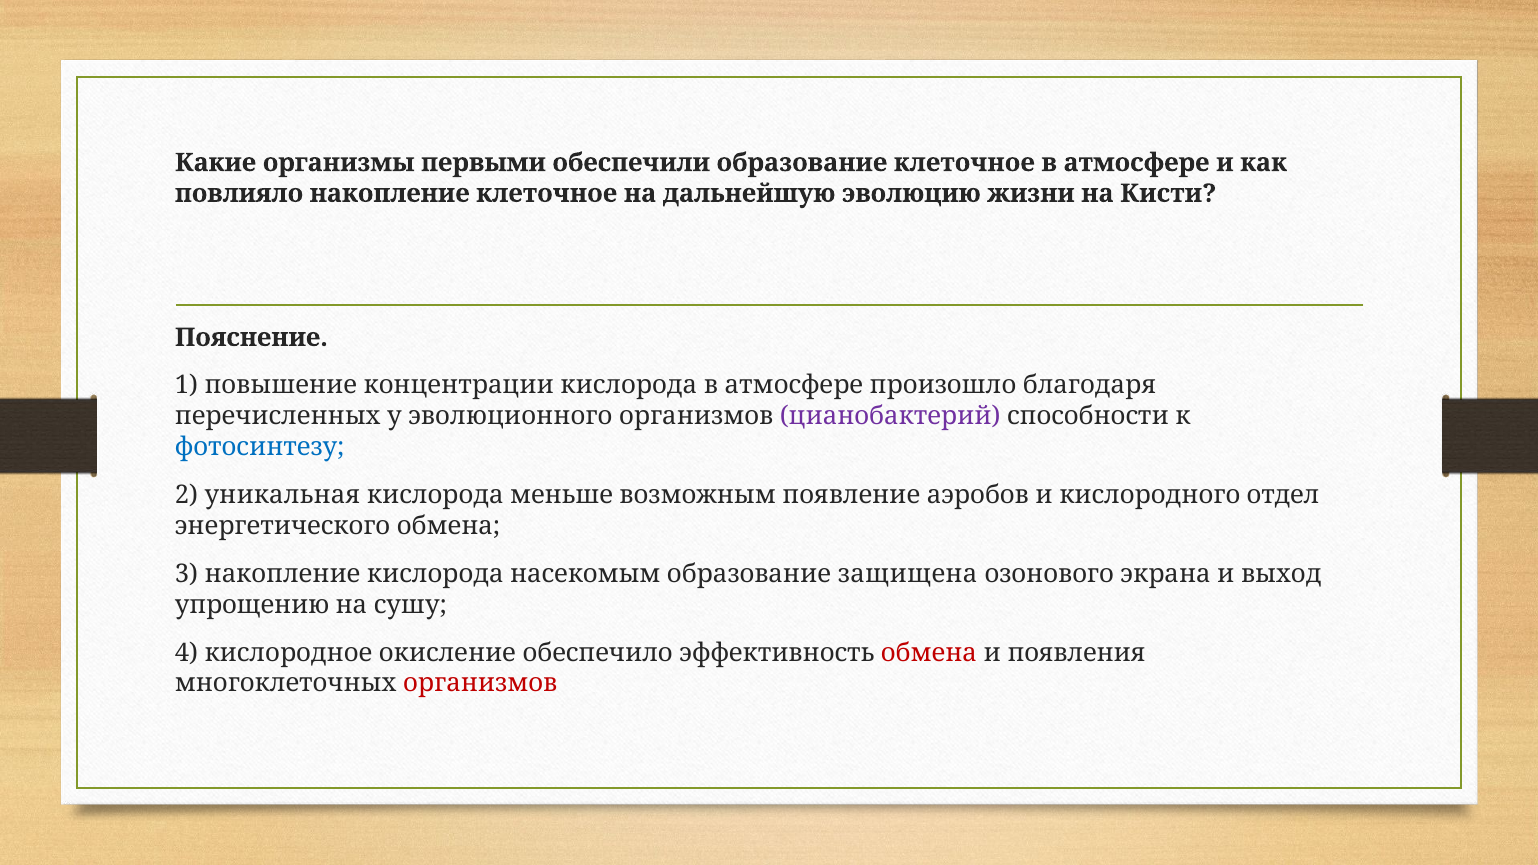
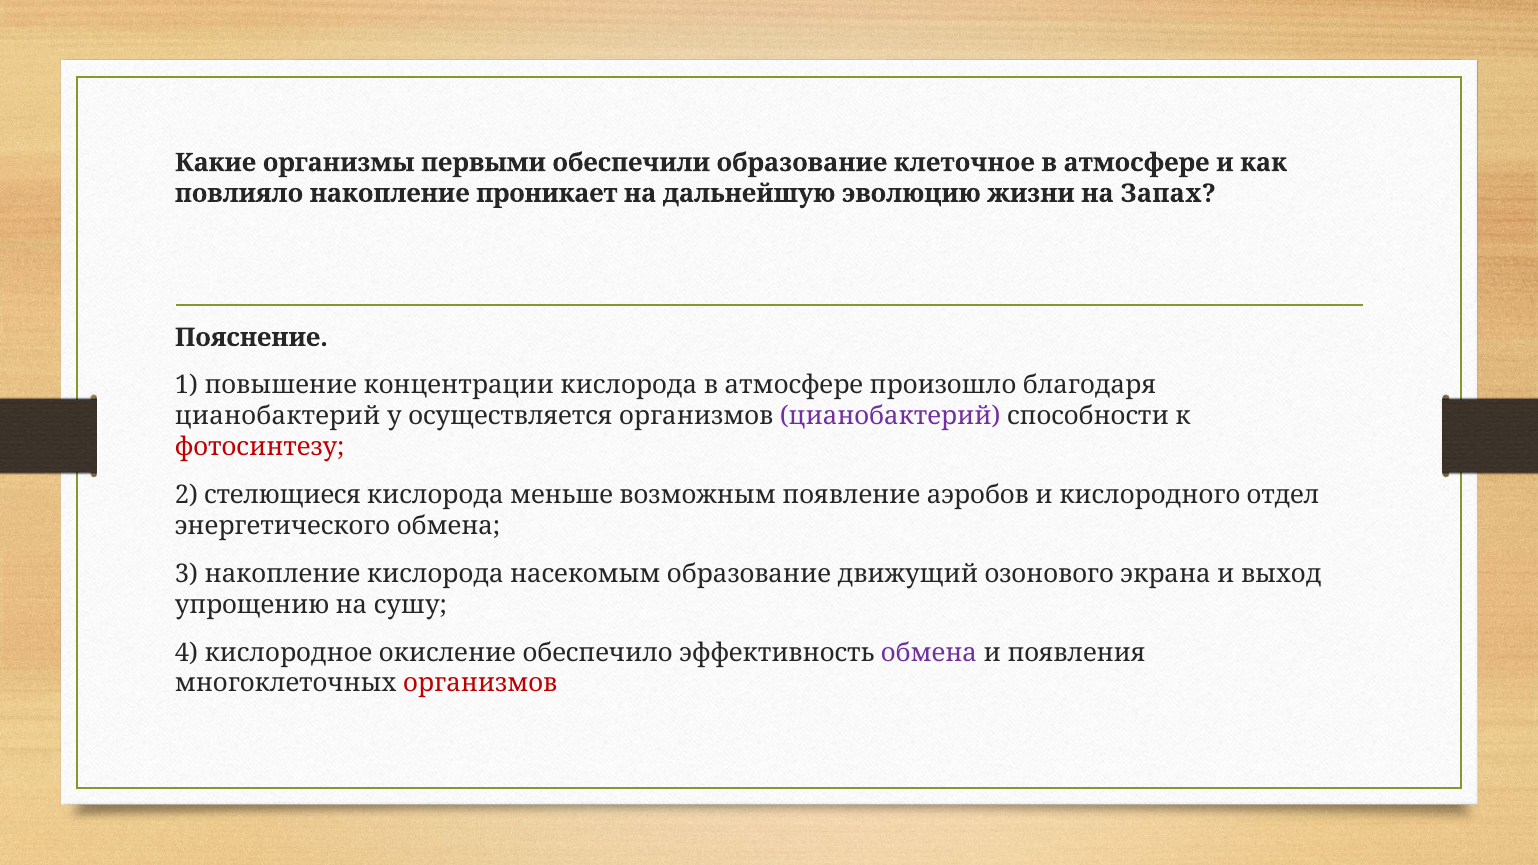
накопление клеточное: клеточное -> проникает
Кисти: Кисти -> Запах
перечисленных at (278, 416): перечисленных -> цианобактерий
эволюционного: эволюционного -> осуществляется
фотосинтезу colour: blue -> red
уникальная: уникальная -> стелющиеся
защищена: защищена -> движущий
обмена at (929, 653) colour: red -> purple
